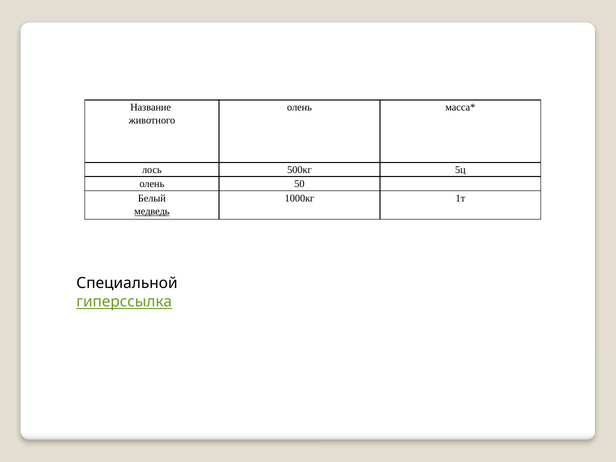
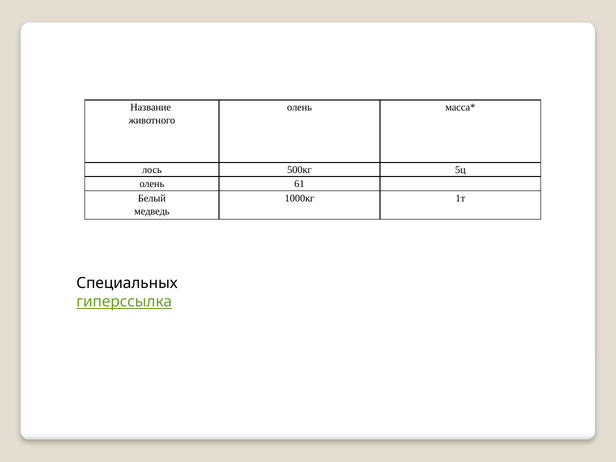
50: 50 -> 61
медведь underline: present -> none
Специальной: Специальной -> Специальных
